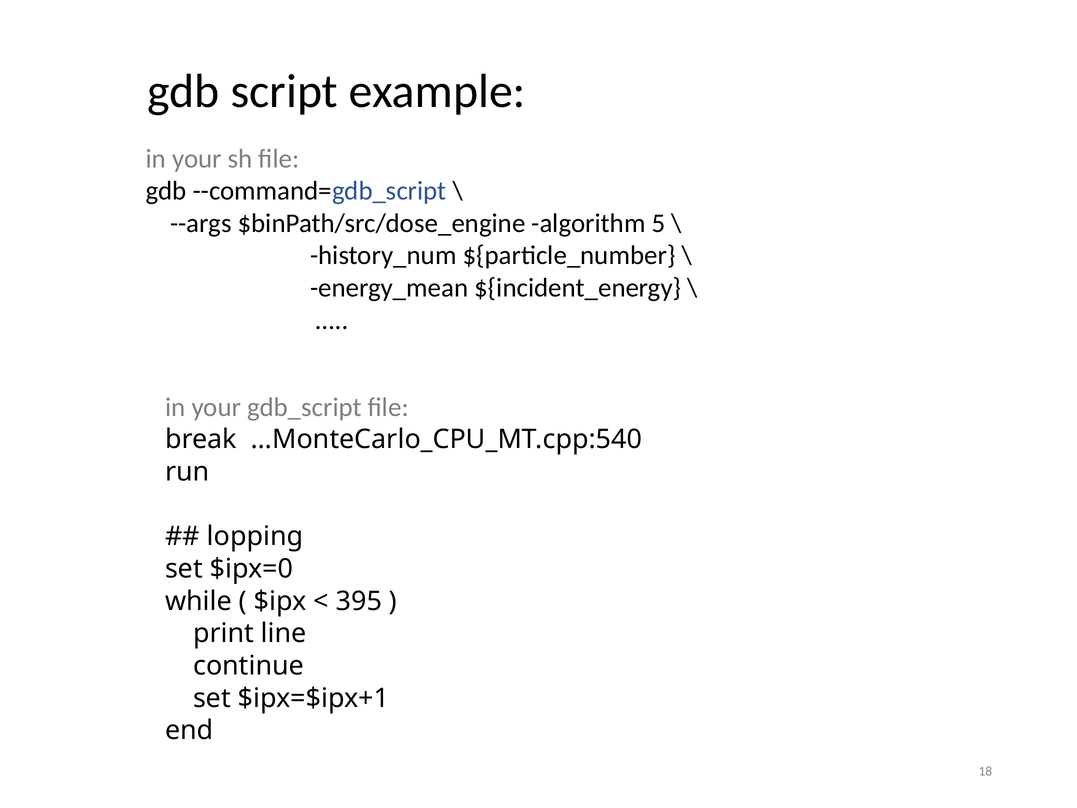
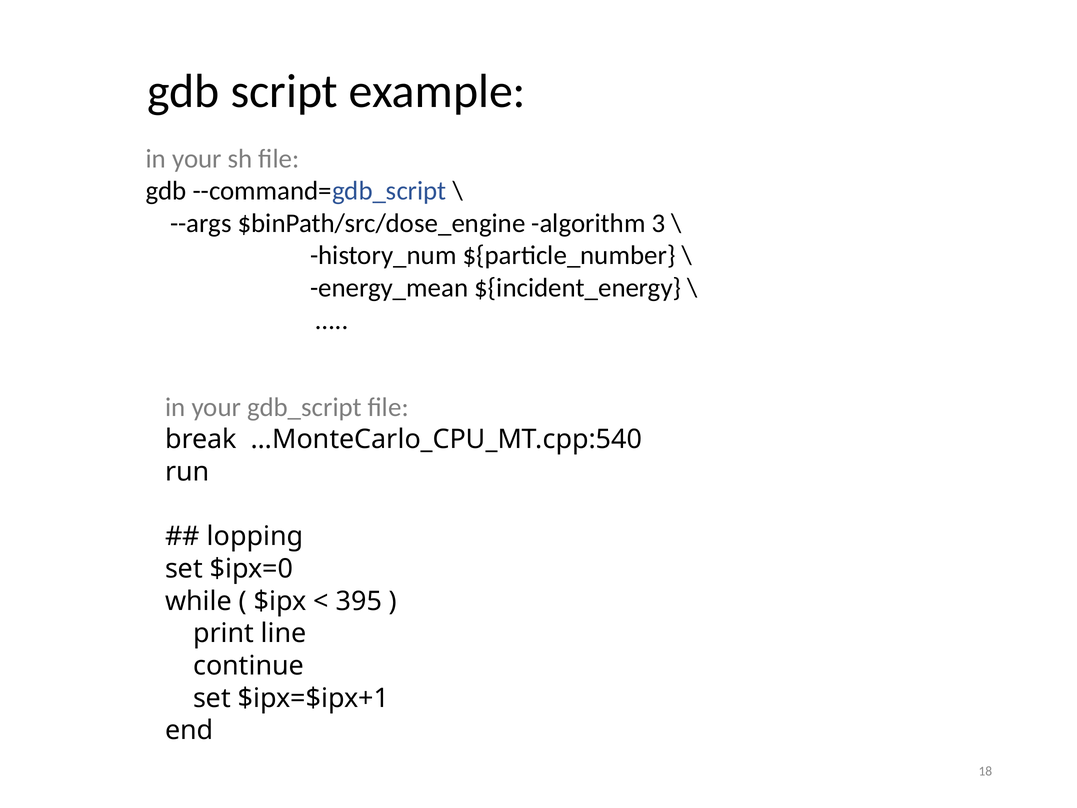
5: 5 -> 3
